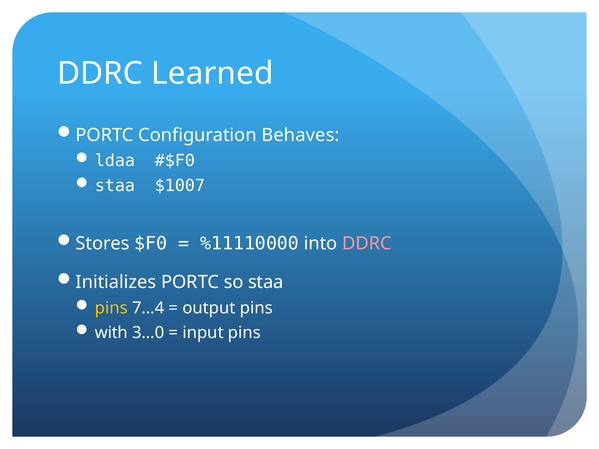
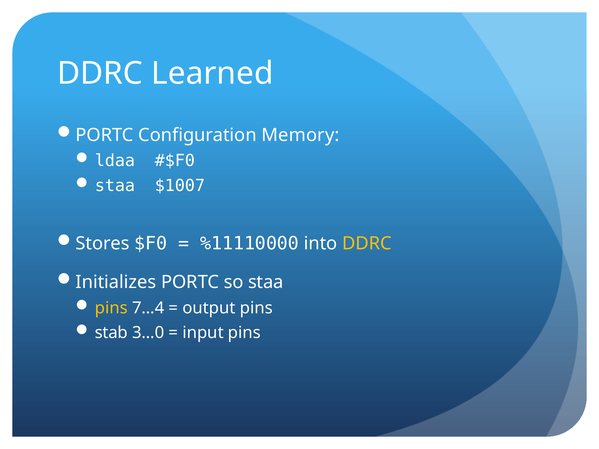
Behaves: Behaves -> Memory
DDRC at (367, 244) colour: pink -> yellow
with: with -> stab
